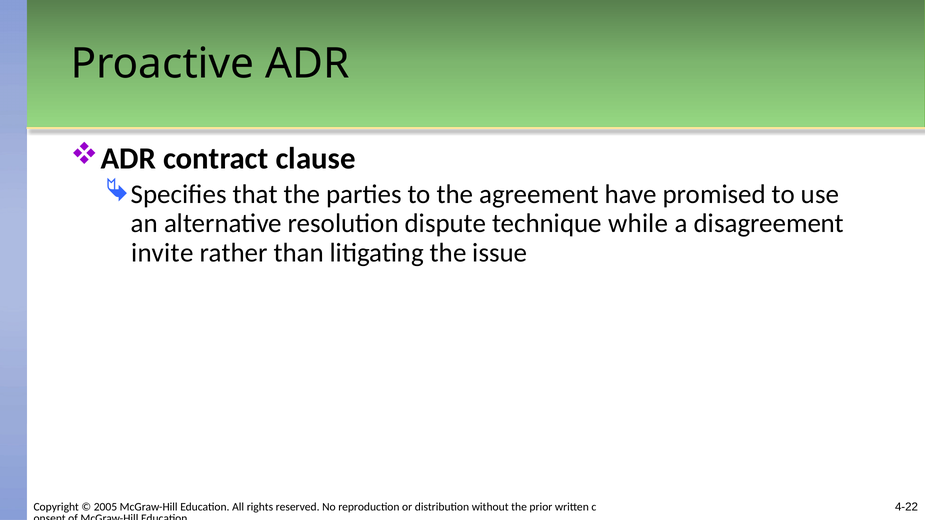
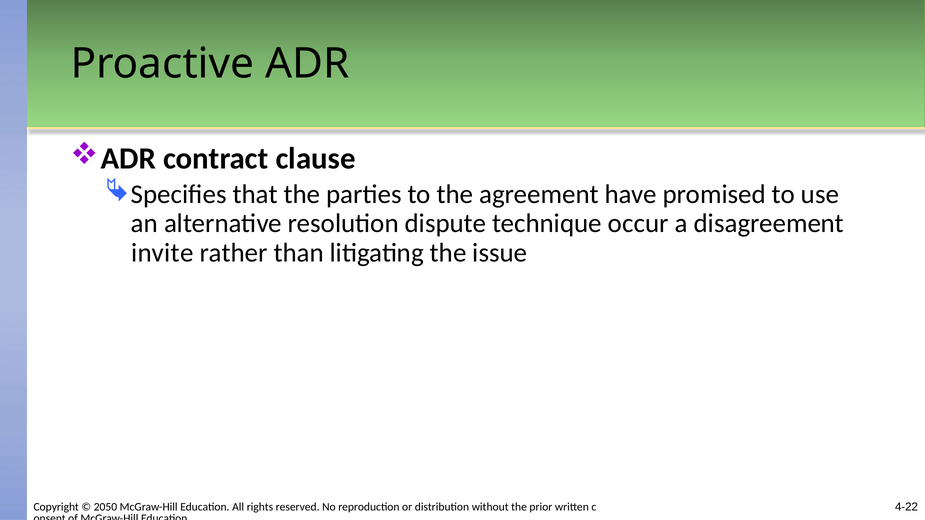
while: while -> occur
2005: 2005 -> 2050
